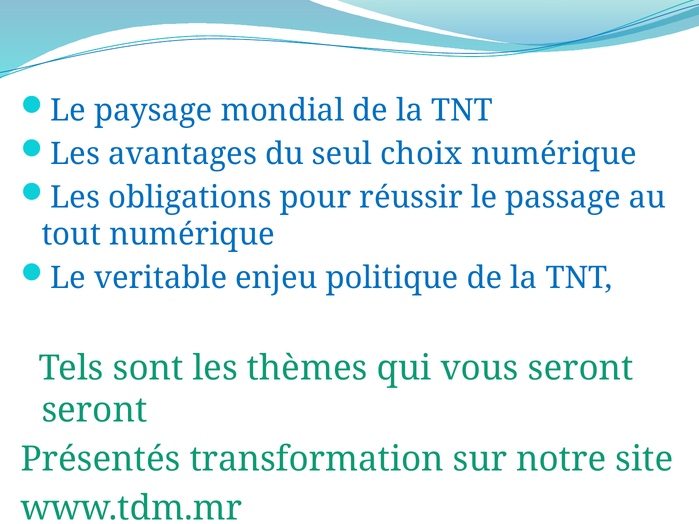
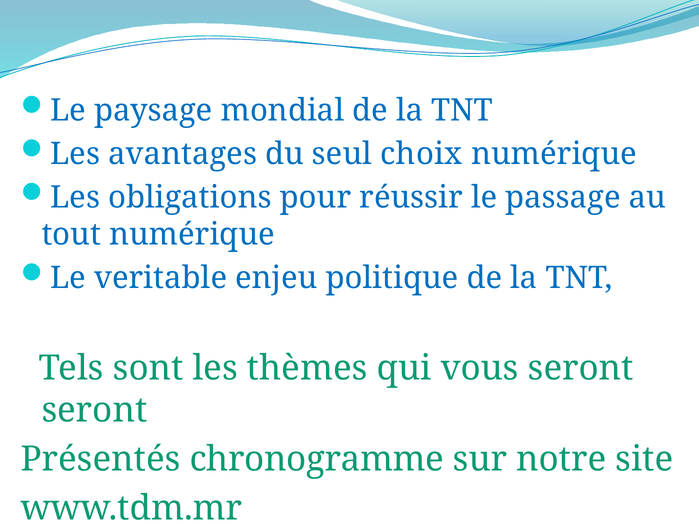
transformation: transformation -> chronogramme
